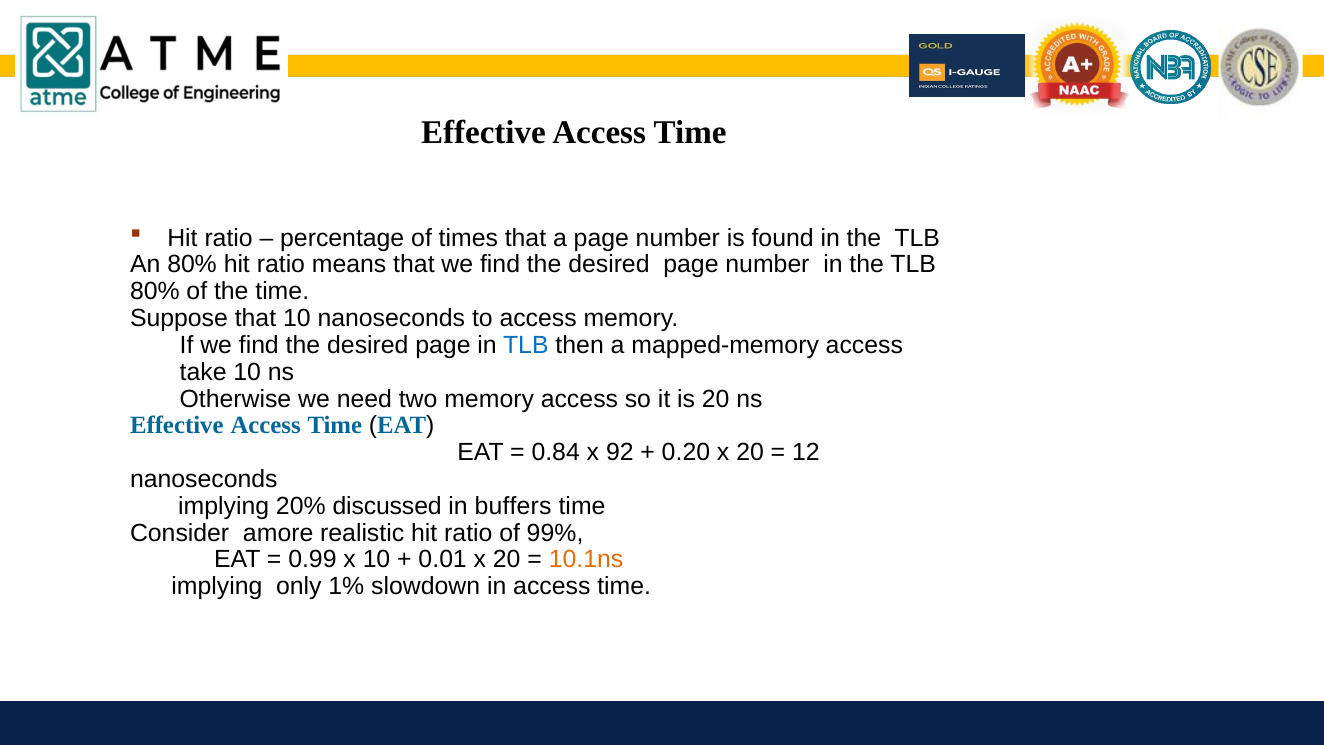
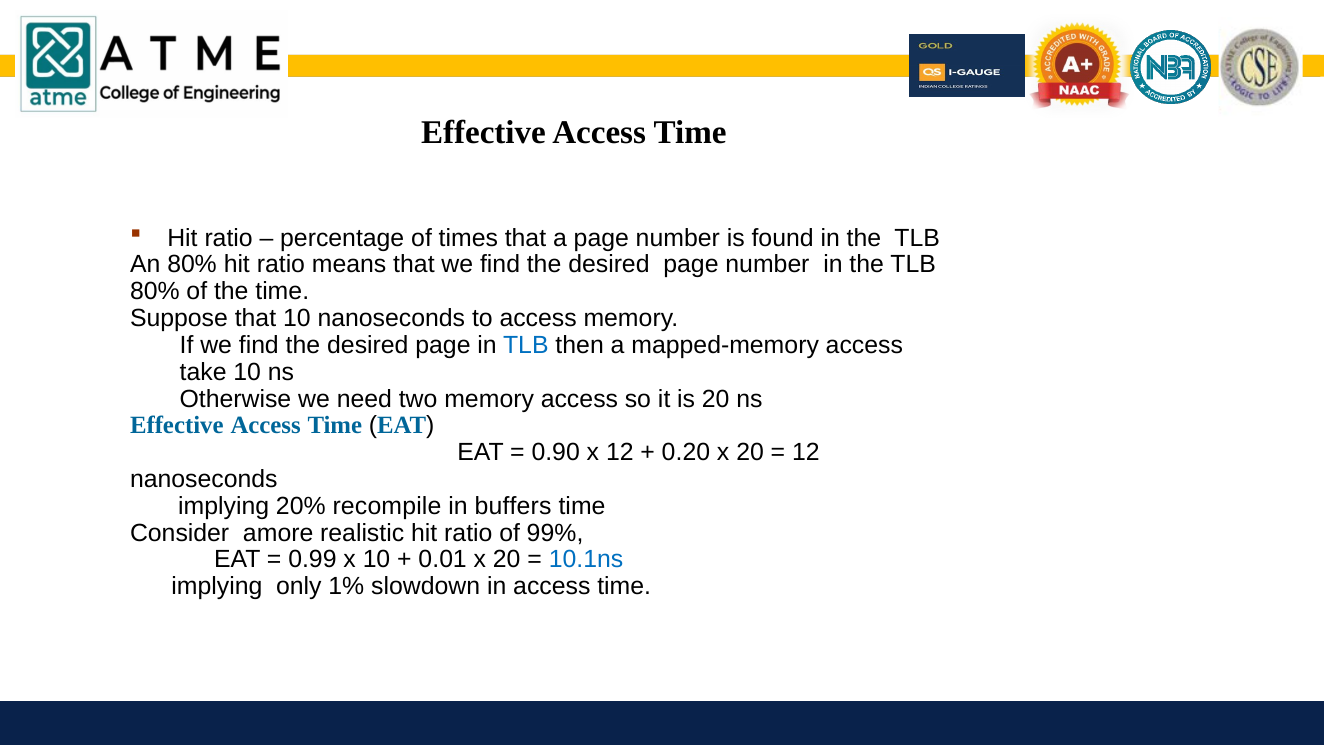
0.84: 0.84 -> 0.90
x 92: 92 -> 12
discussed: discussed -> recompile
10.1ns colour: orange -> blue
